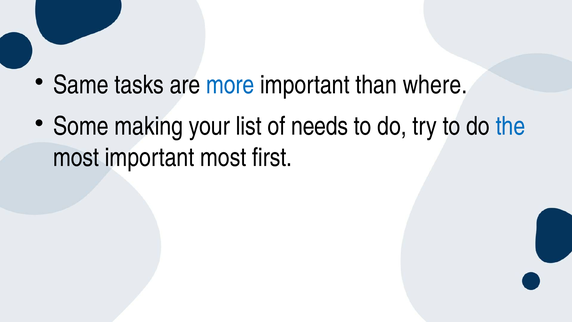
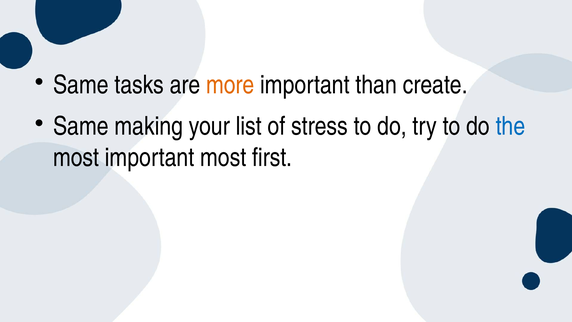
more colour: blue -> orange
where: where -> create
Some at (81, 126): Some -> Same
needs: needs -> stress
